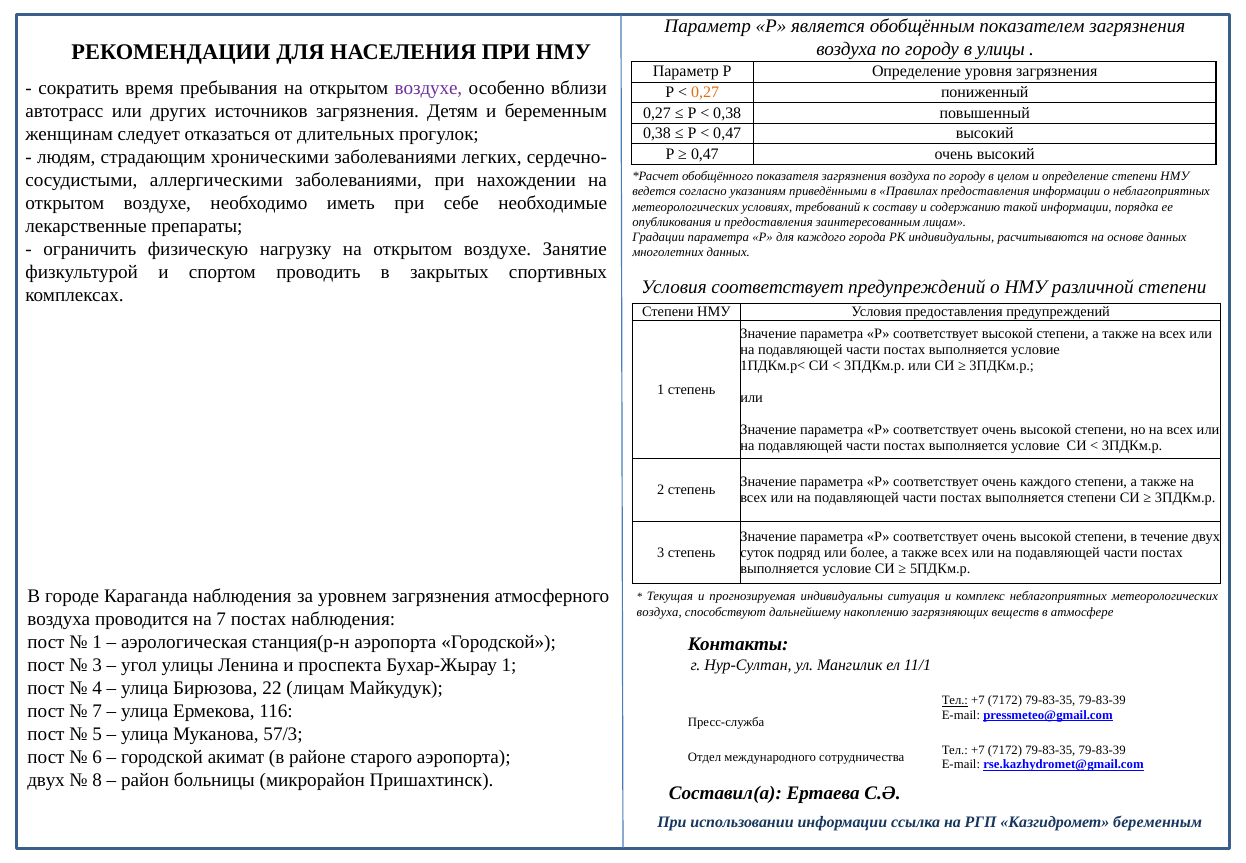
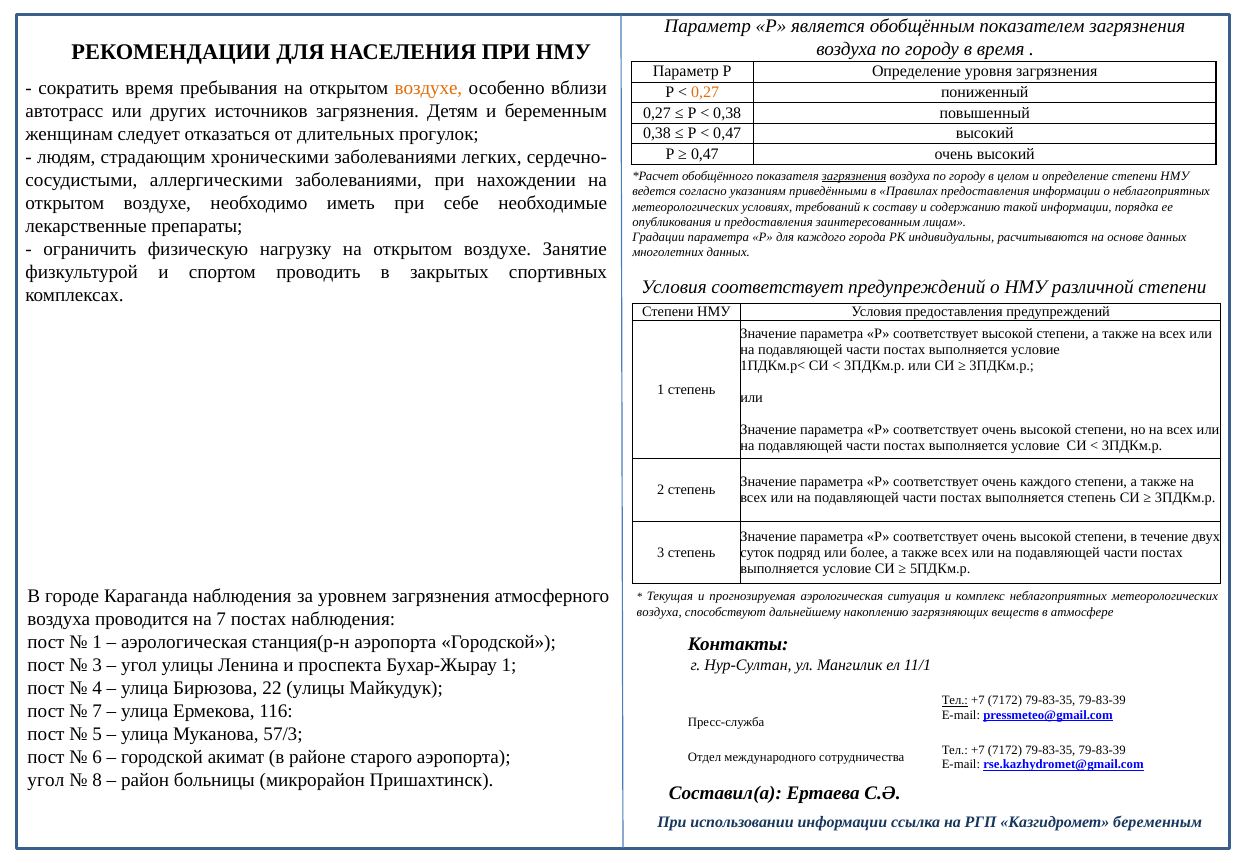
в улицы: улицы -> время
воздухе at (428, 88) colour: purple -> orange
загрязнения at (854, 176) underline: none -> present
выполняется степени: степени -> степень
прогнозируемая индивидуальны: индивидуальны -> аэрологическая
22 лицам: лицам -> улицы
двух at (46, 779): двух -> угол
